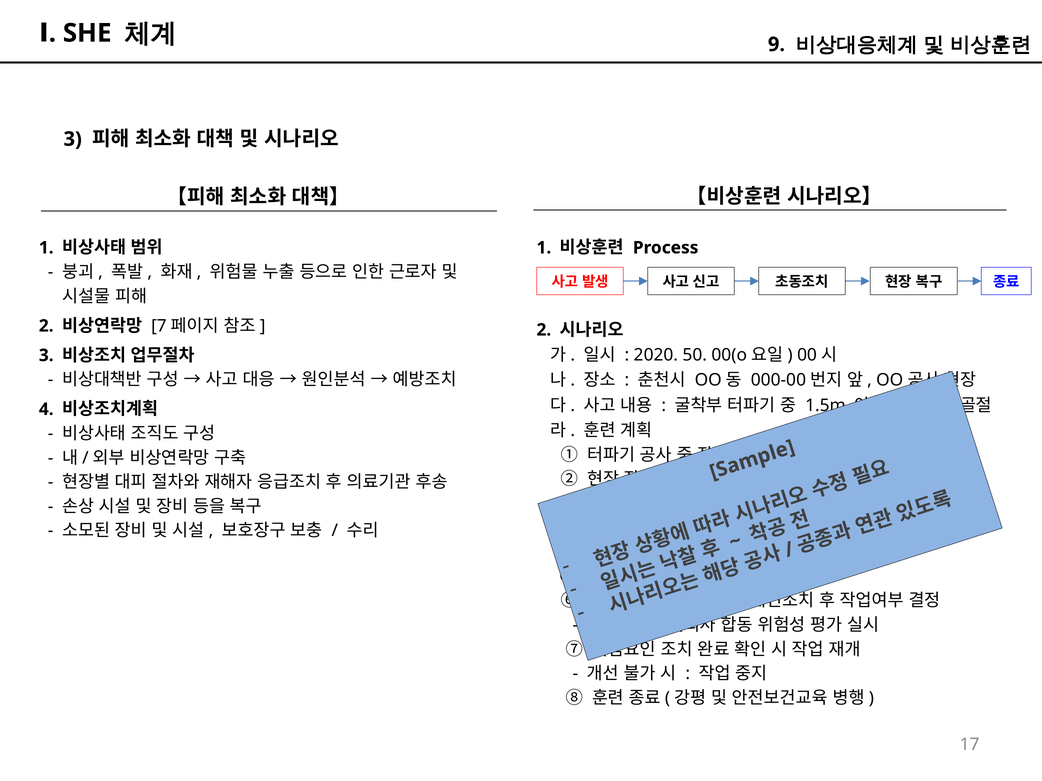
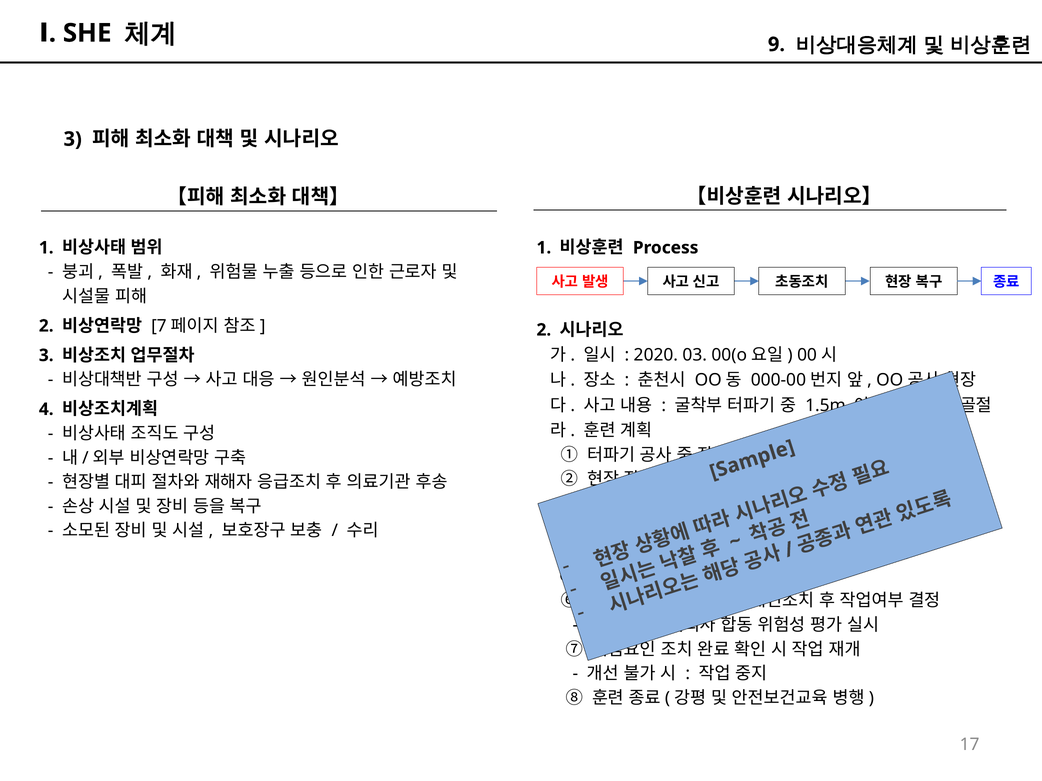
50: 50 -> 03
